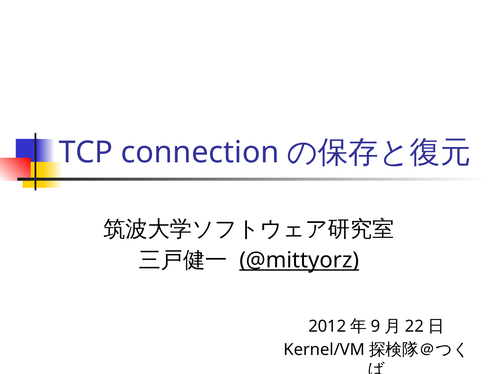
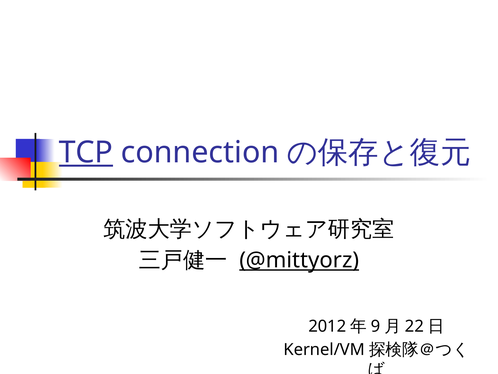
TCP underline: none -> present
